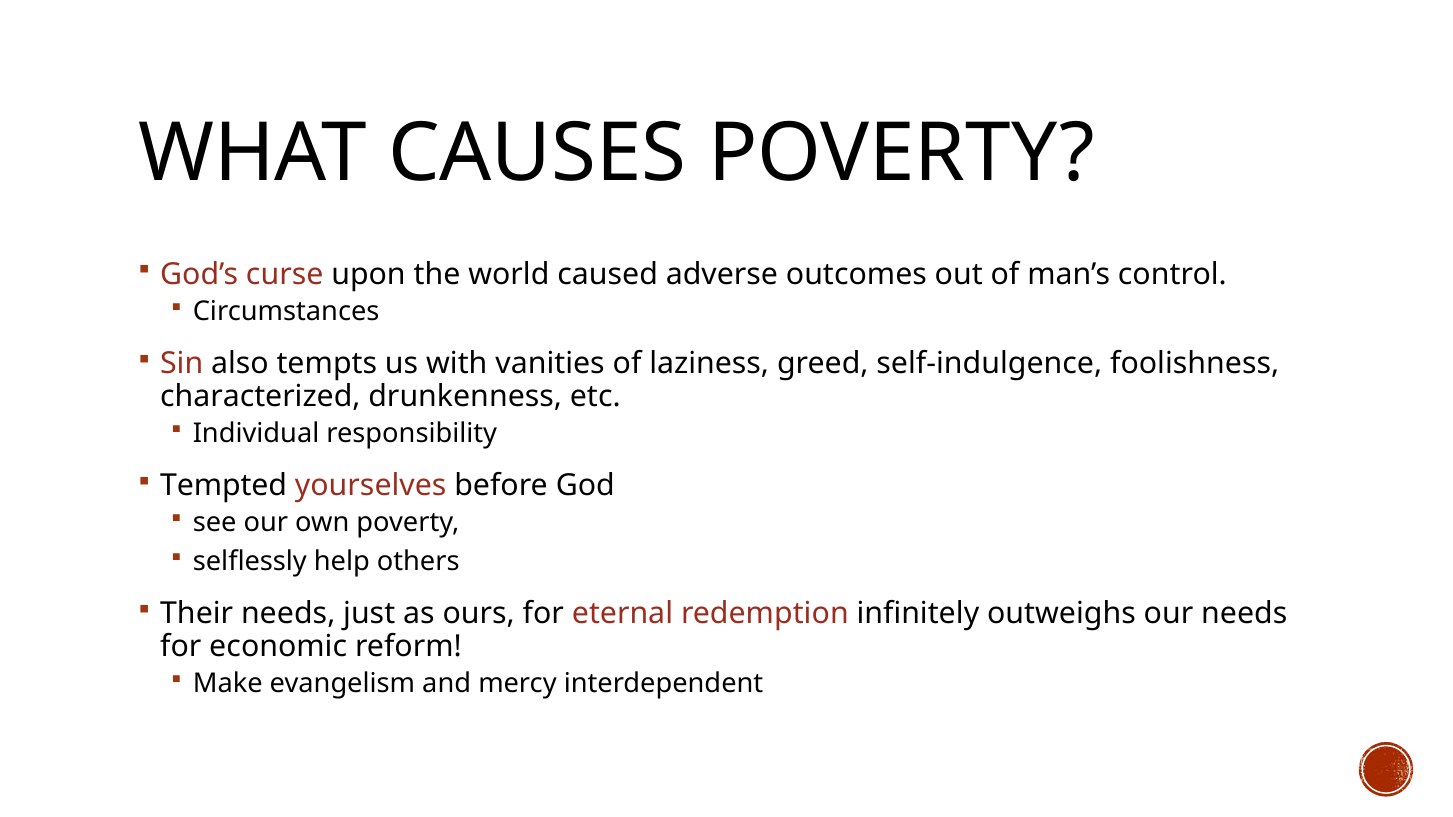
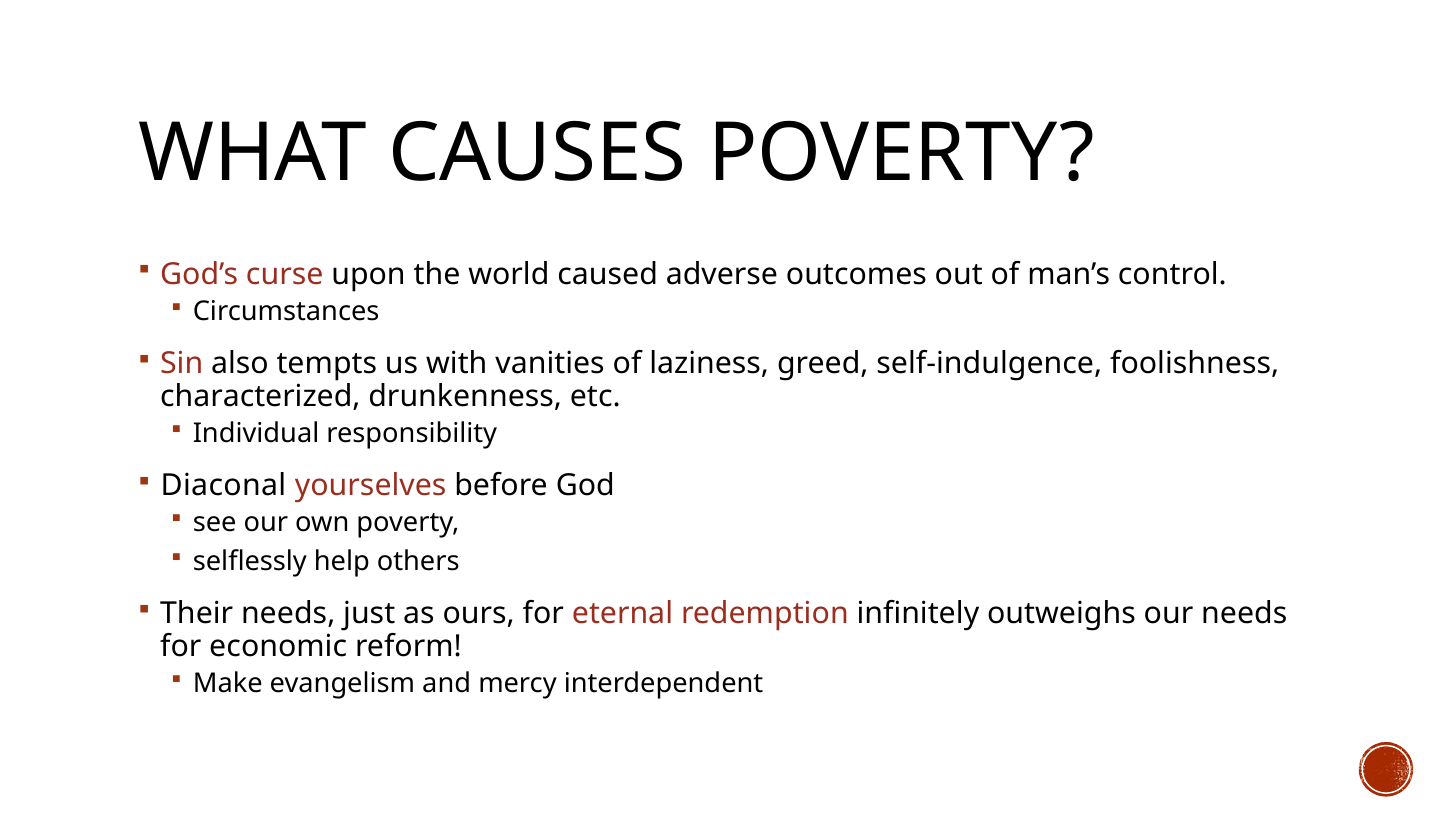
Tempted: Tempted -> Diaconal
